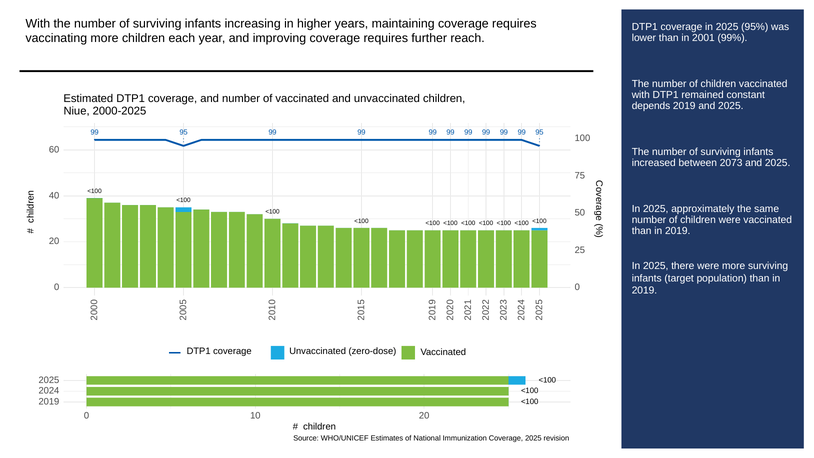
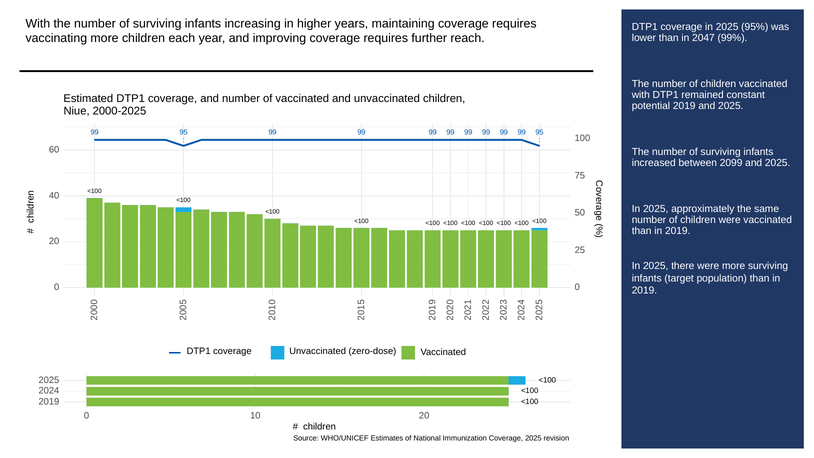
2001: 2001 -> 2047
depends: depends -> potential
2073: 2073 -> 2099
